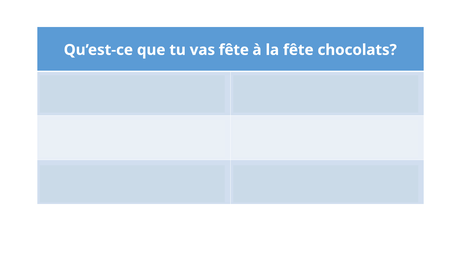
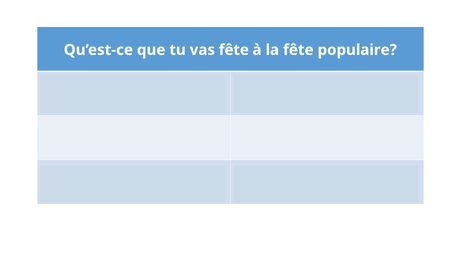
fête chocolats: chocolats -> populaire
